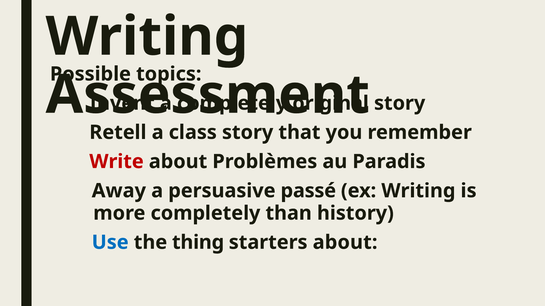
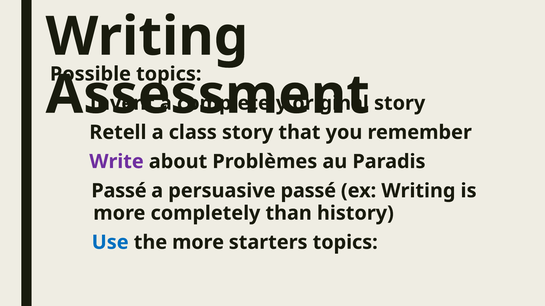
Write colour: red -> purple
Away at (119, 191): Away -> Passé
the thing: thing -> more
starters about: about -> topics
